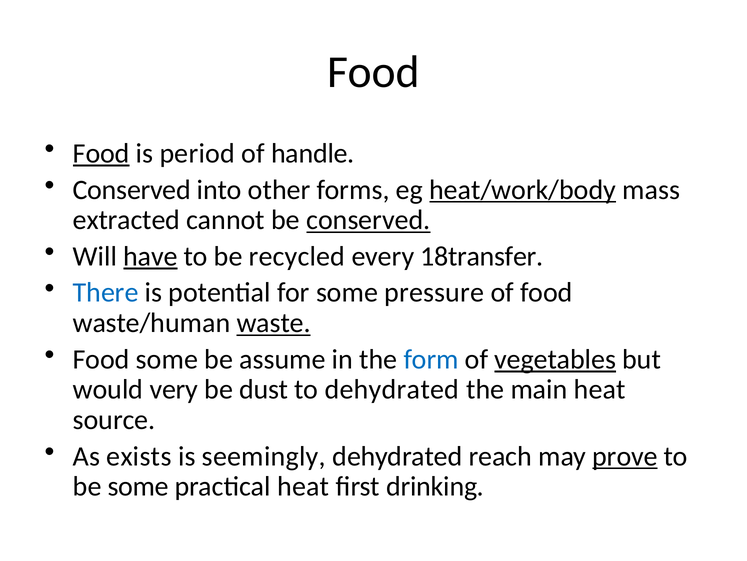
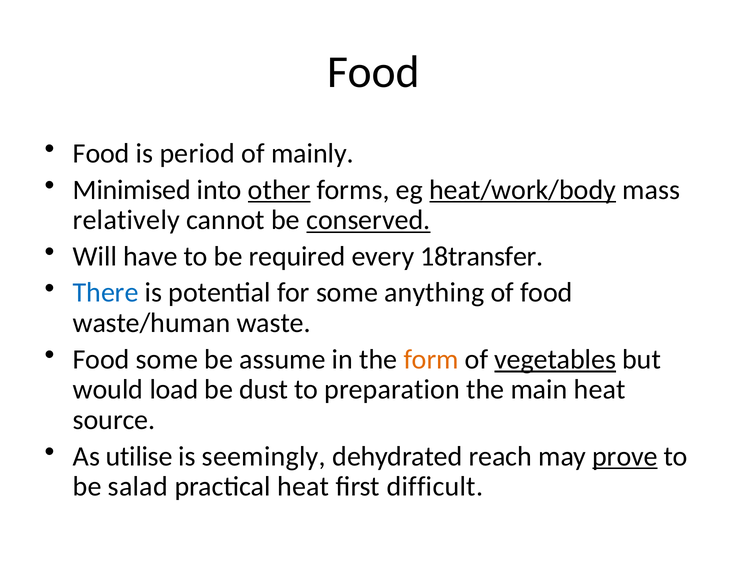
Food at (101, 153) underline: present -> none
handle: handle -> mainly
Conserved at (132, 189): Conserved -> Minimised
other underline: none -> present
extracted: extracted -> relatively
have underline: present -> none
recycled: recycled -> required
pressure: pressure -> anything
waste underline: present -> none
form colour: blue -> orange
very: very -> load
to dehydrated: dehydrated -> preparation
exists: exists -> utilise
be some: some -> salad
drinking: drinking -> difficult
